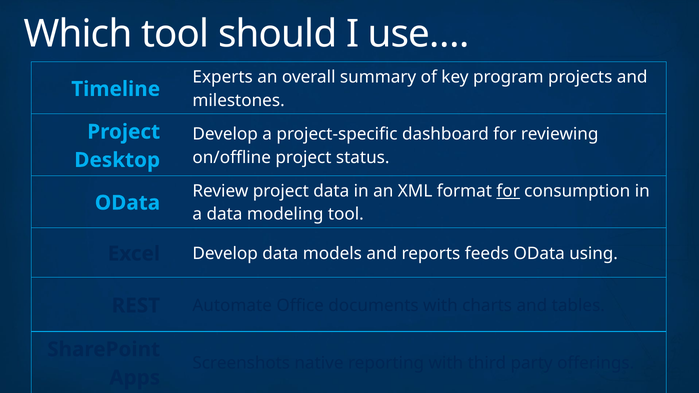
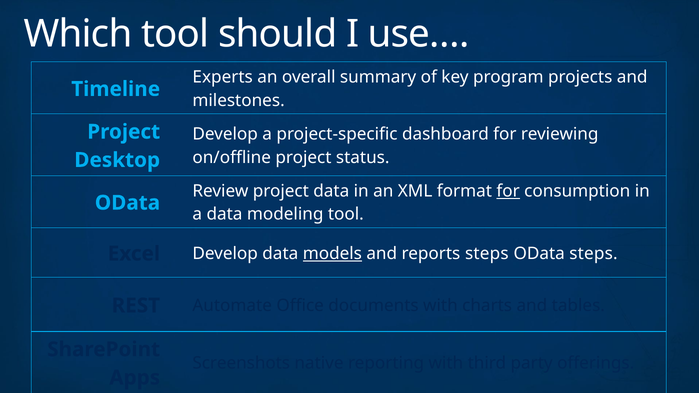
models underline: none -> present
reports feeds: feeds -> steps
OData using: using -> steps
